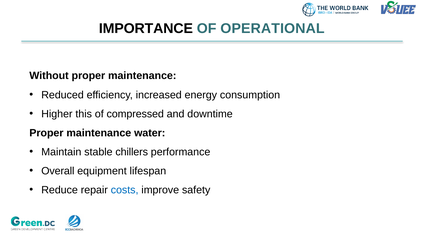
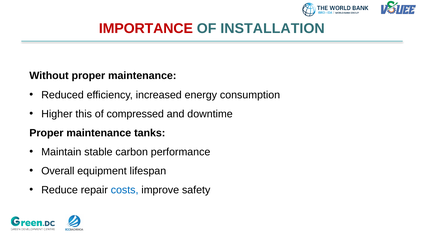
IMPORTANCE colour: black -> red
OPERATIONAL: OPERATIONAL -> INSTALLATION
water: water -> tanks
chillers: chillers -> carbon
